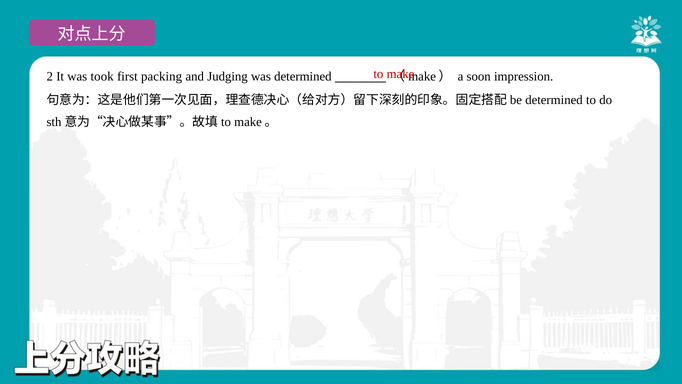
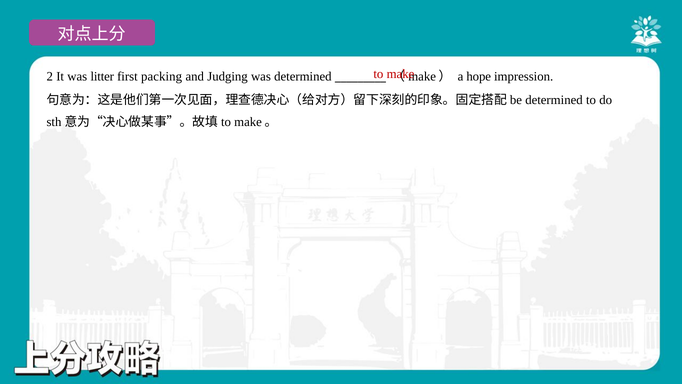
took: took -> litter
soon: soon -> hope
